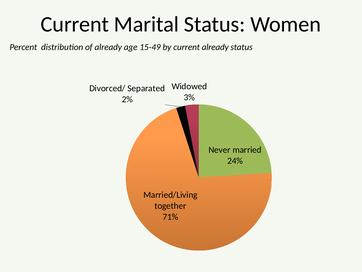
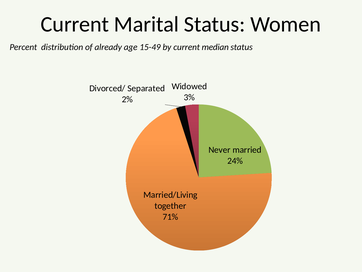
current already: already -> median
